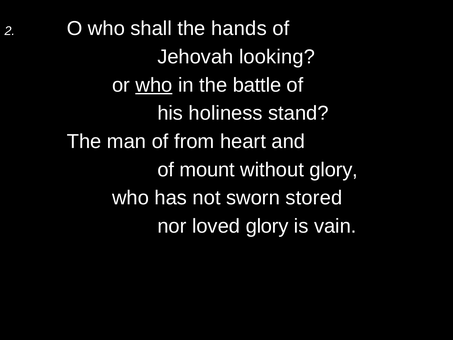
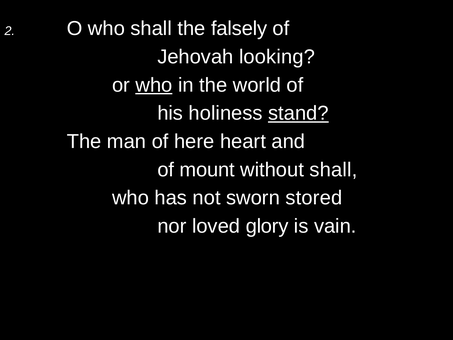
hands: hands -> falsely
battle: battle -> world
stand underline: none -> present
from: from -> here
without glory: glory -> shall
